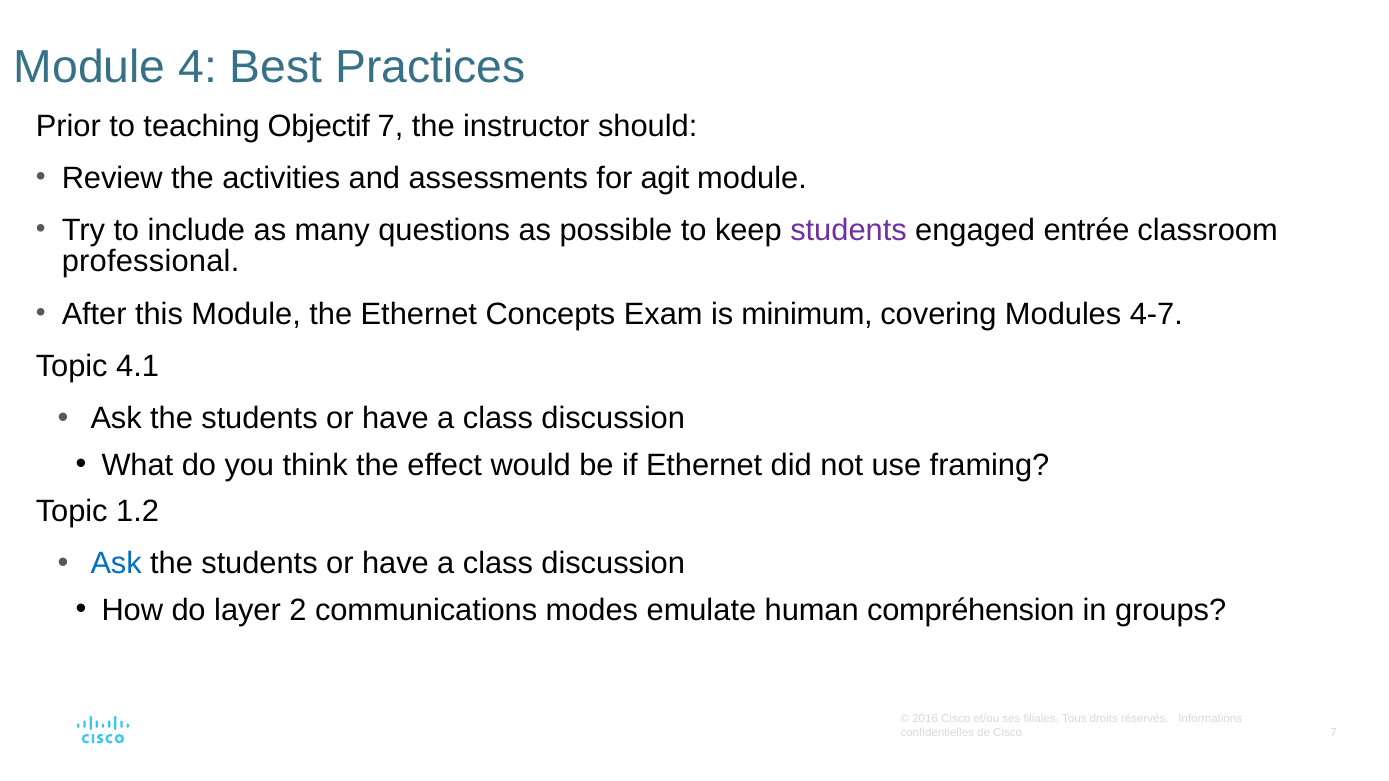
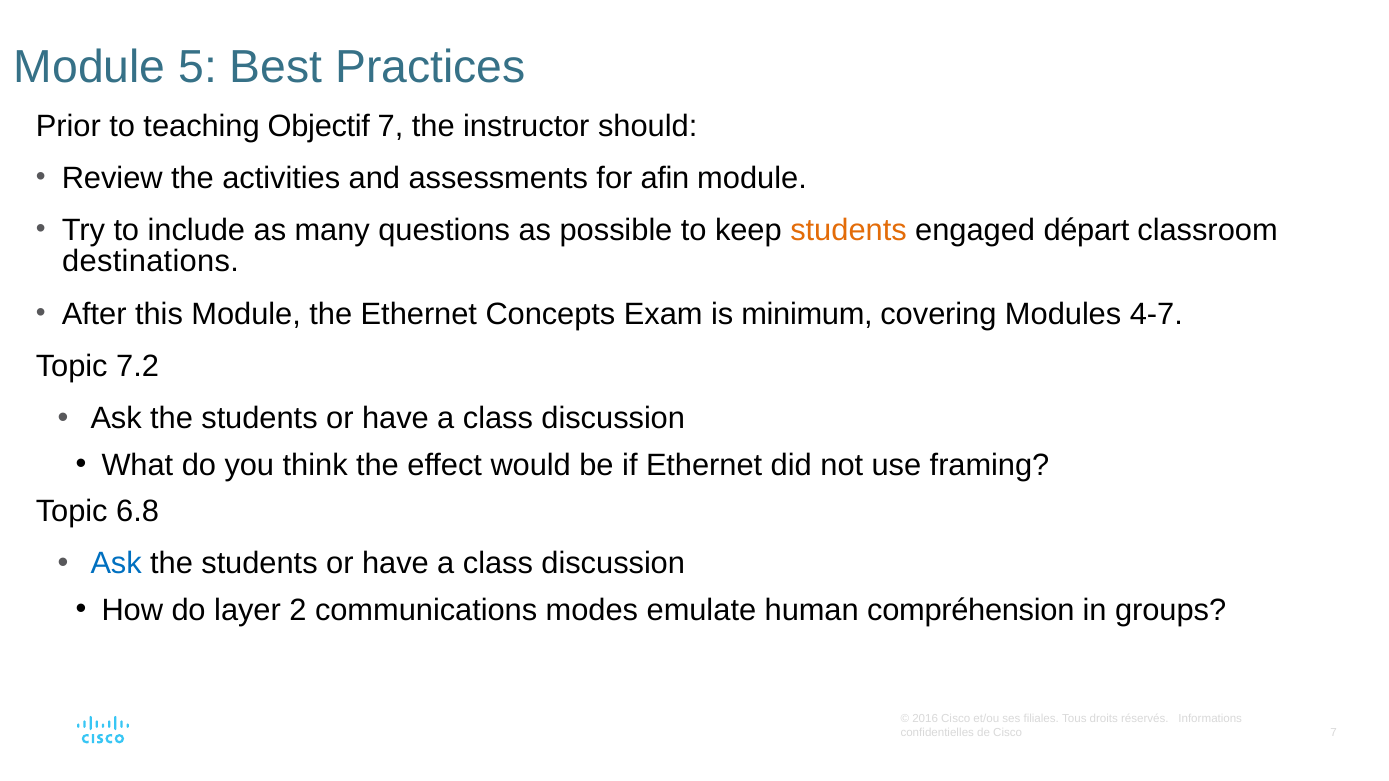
4: 4 -> 5
agit: agit -> afin
students at (849, 230) colour: purple -> orange
entrée: entrée -> départ
professional: professional -> destinations
4.1: 4.1 -> 7.2
1.2: 1.2 -> 6.8
